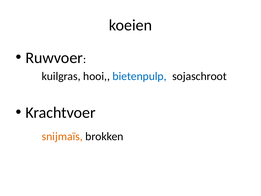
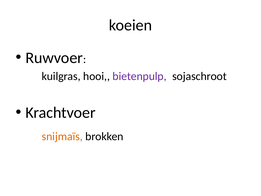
bietenpulp colour: blue -> purple
